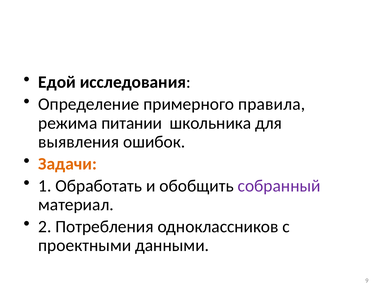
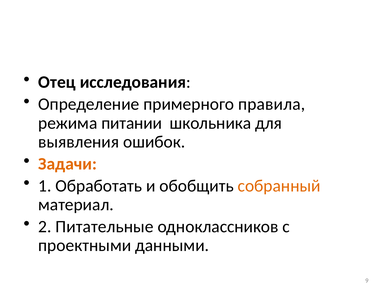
Едой: Едой -> Отец
собранный colour: purple -> orange
Потребления: Потребления -> Питательные
